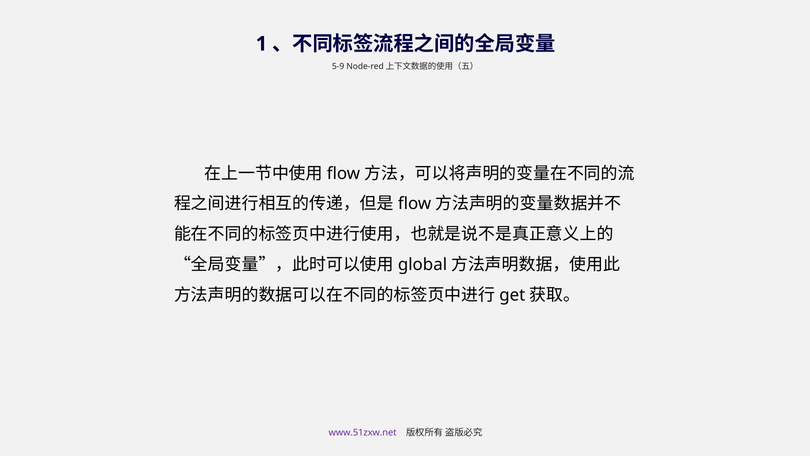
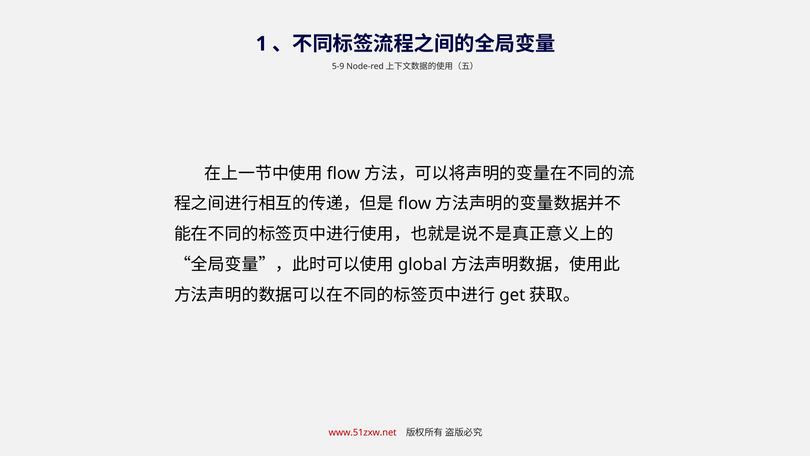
www.51zxw.net colour: purple -> red
